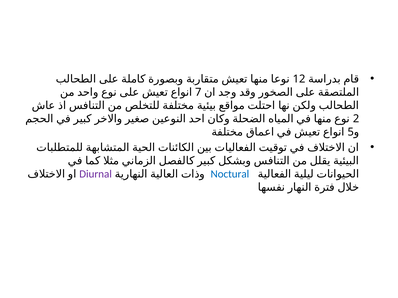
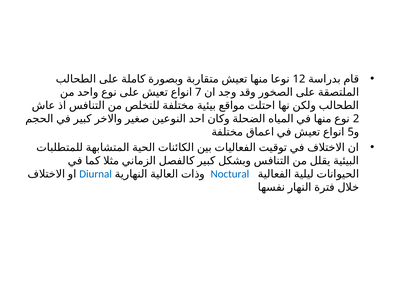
Diurnal colour: purple -> blue
